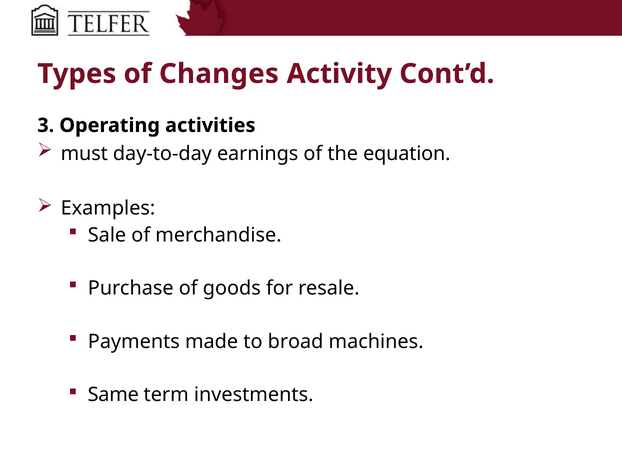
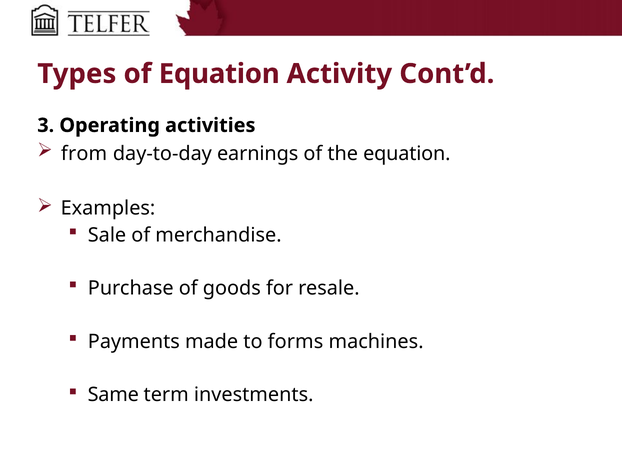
of Changes: Changes -> Equation
must: must -> from
broad: broad -> forms
